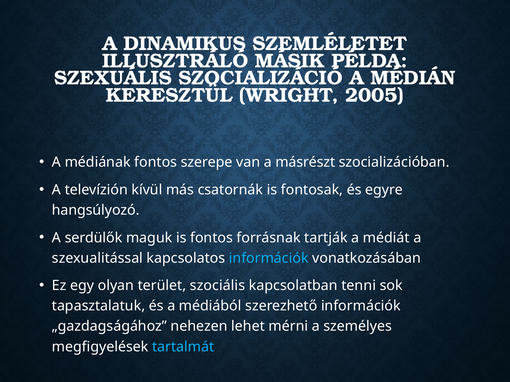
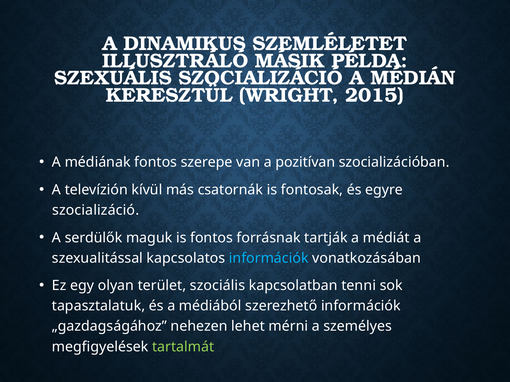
2005: 2005 -> 2015
másrészt: másrészt -> pozitívan
hangsúlyozó at (96, 210): hangsúlyozó -> szocializáció
tartalmát colour: light blue -> light green
